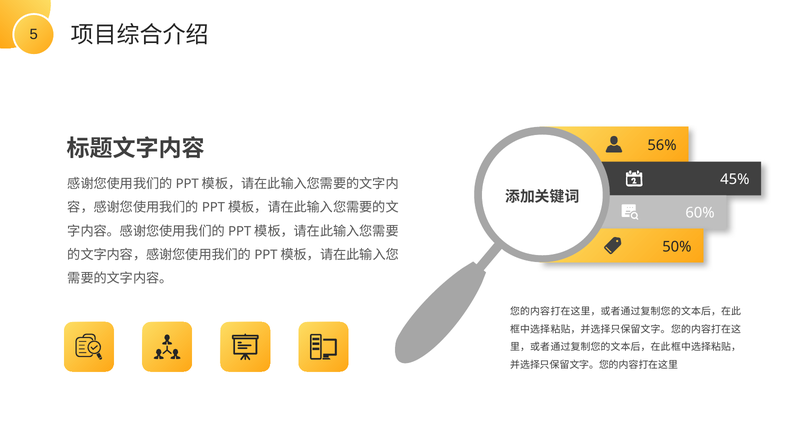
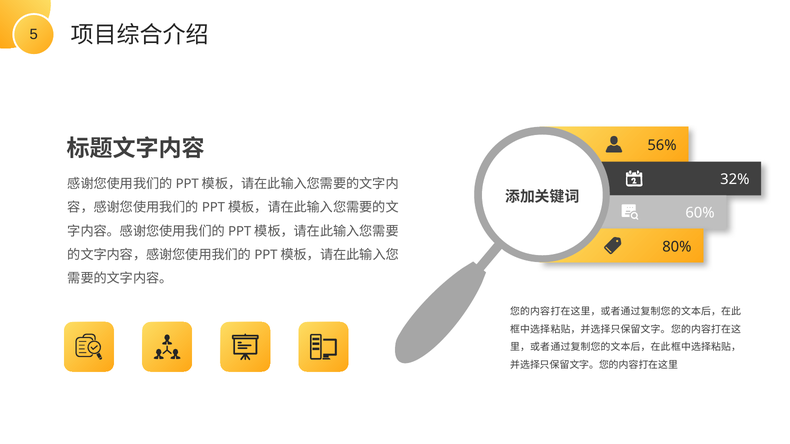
45%: 45% -> 32%
50%: 50% -> 80%
